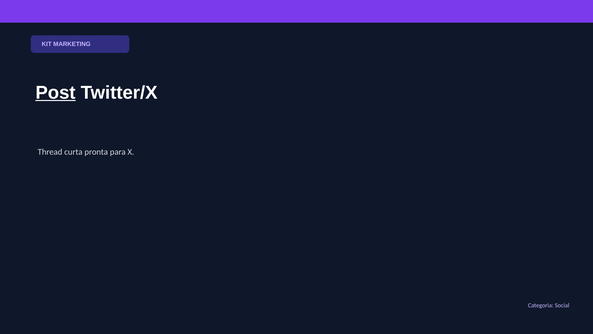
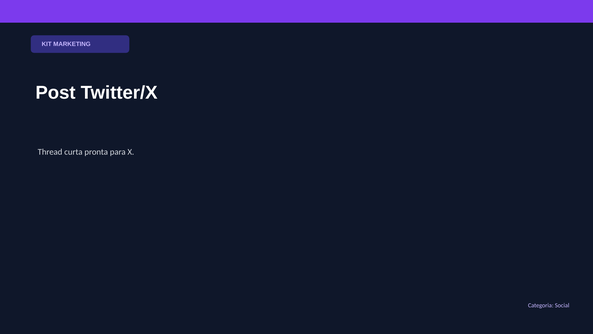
Post underline: present -> none
